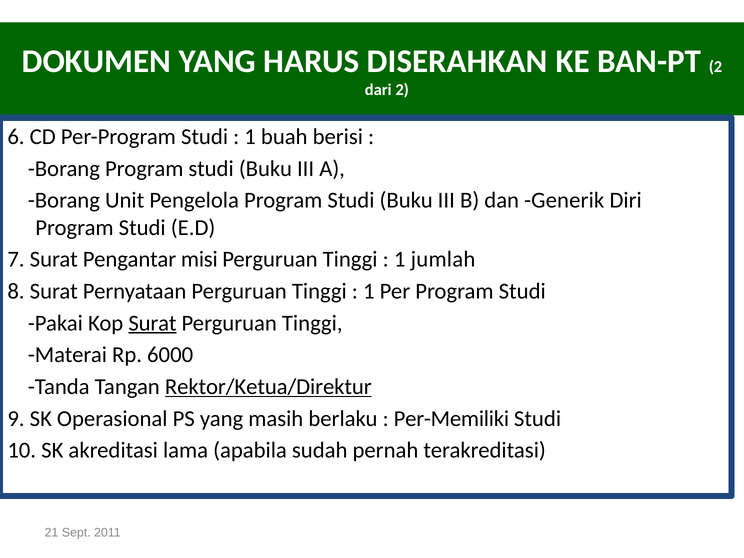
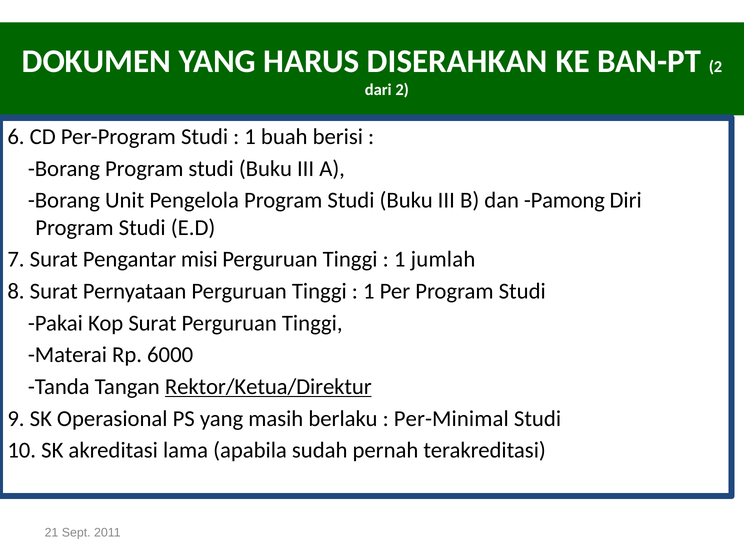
Generik: Generik -> Pamong
Surat at (152, 323) underline: present -> none
Per-Memiliki: Per-Memiliki -> Per-Minimal
